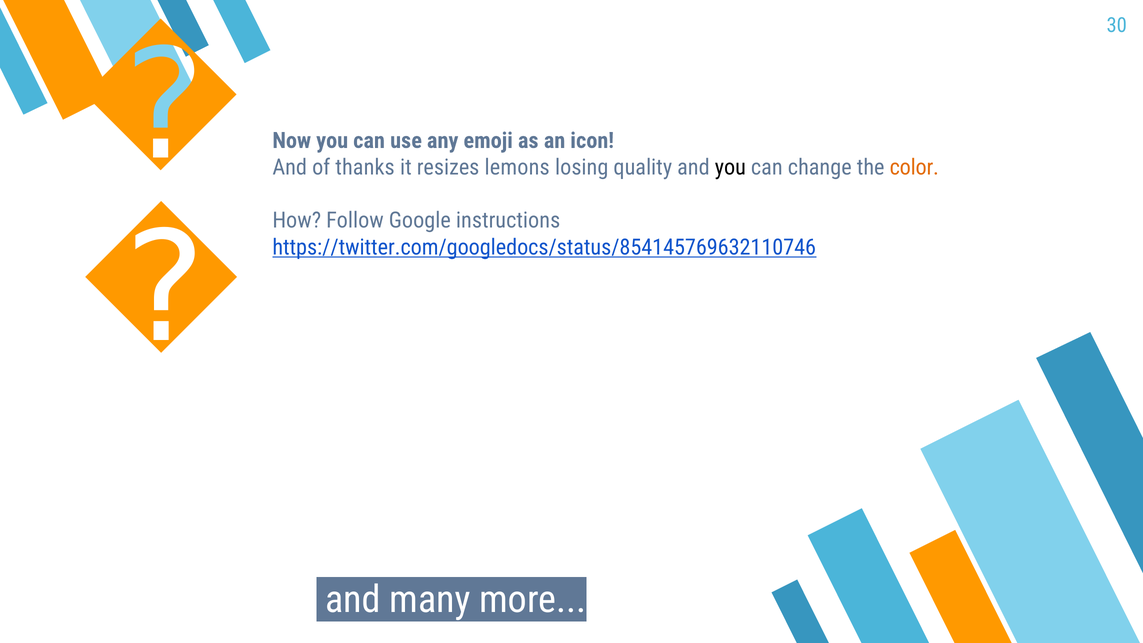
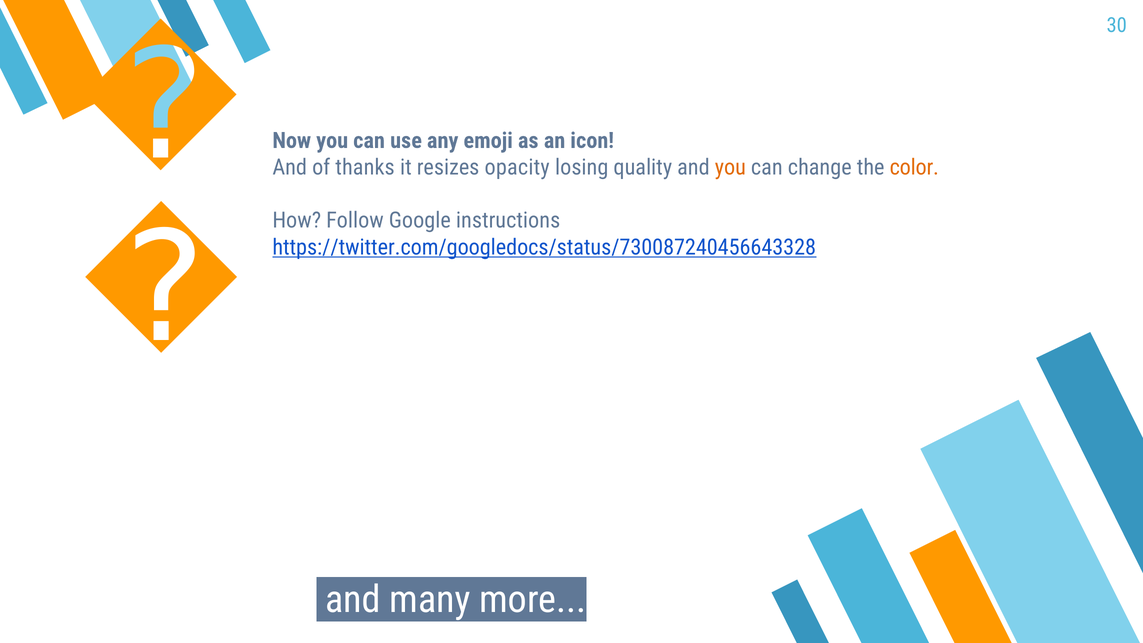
lemons: lemons -> opacity
you at (730, 167) colour: black -> orange
https://twitter.com/googledocs/status/854145769632110746: https://twitter.com/googledocs/status/854145769632110746 -> https://twitter.com/googledocs/status/730087240456643328
